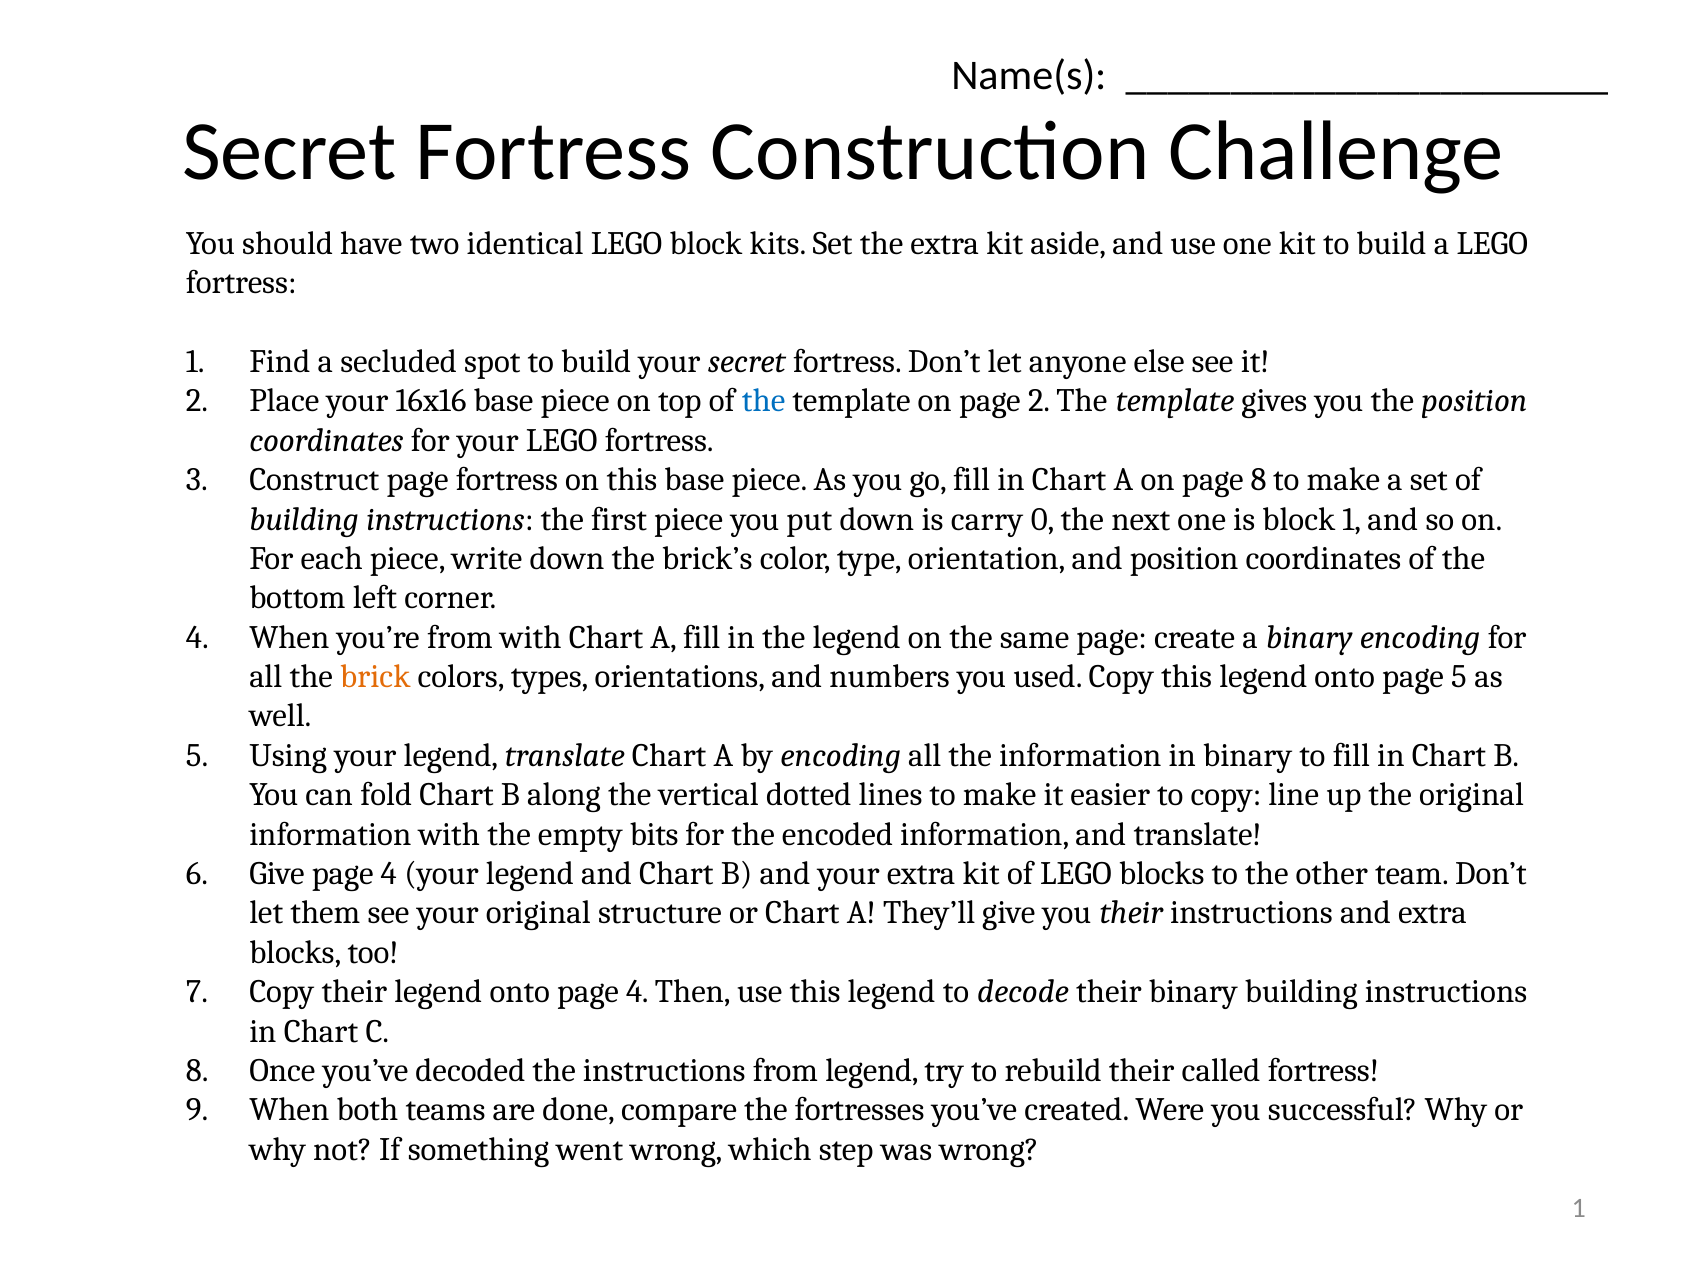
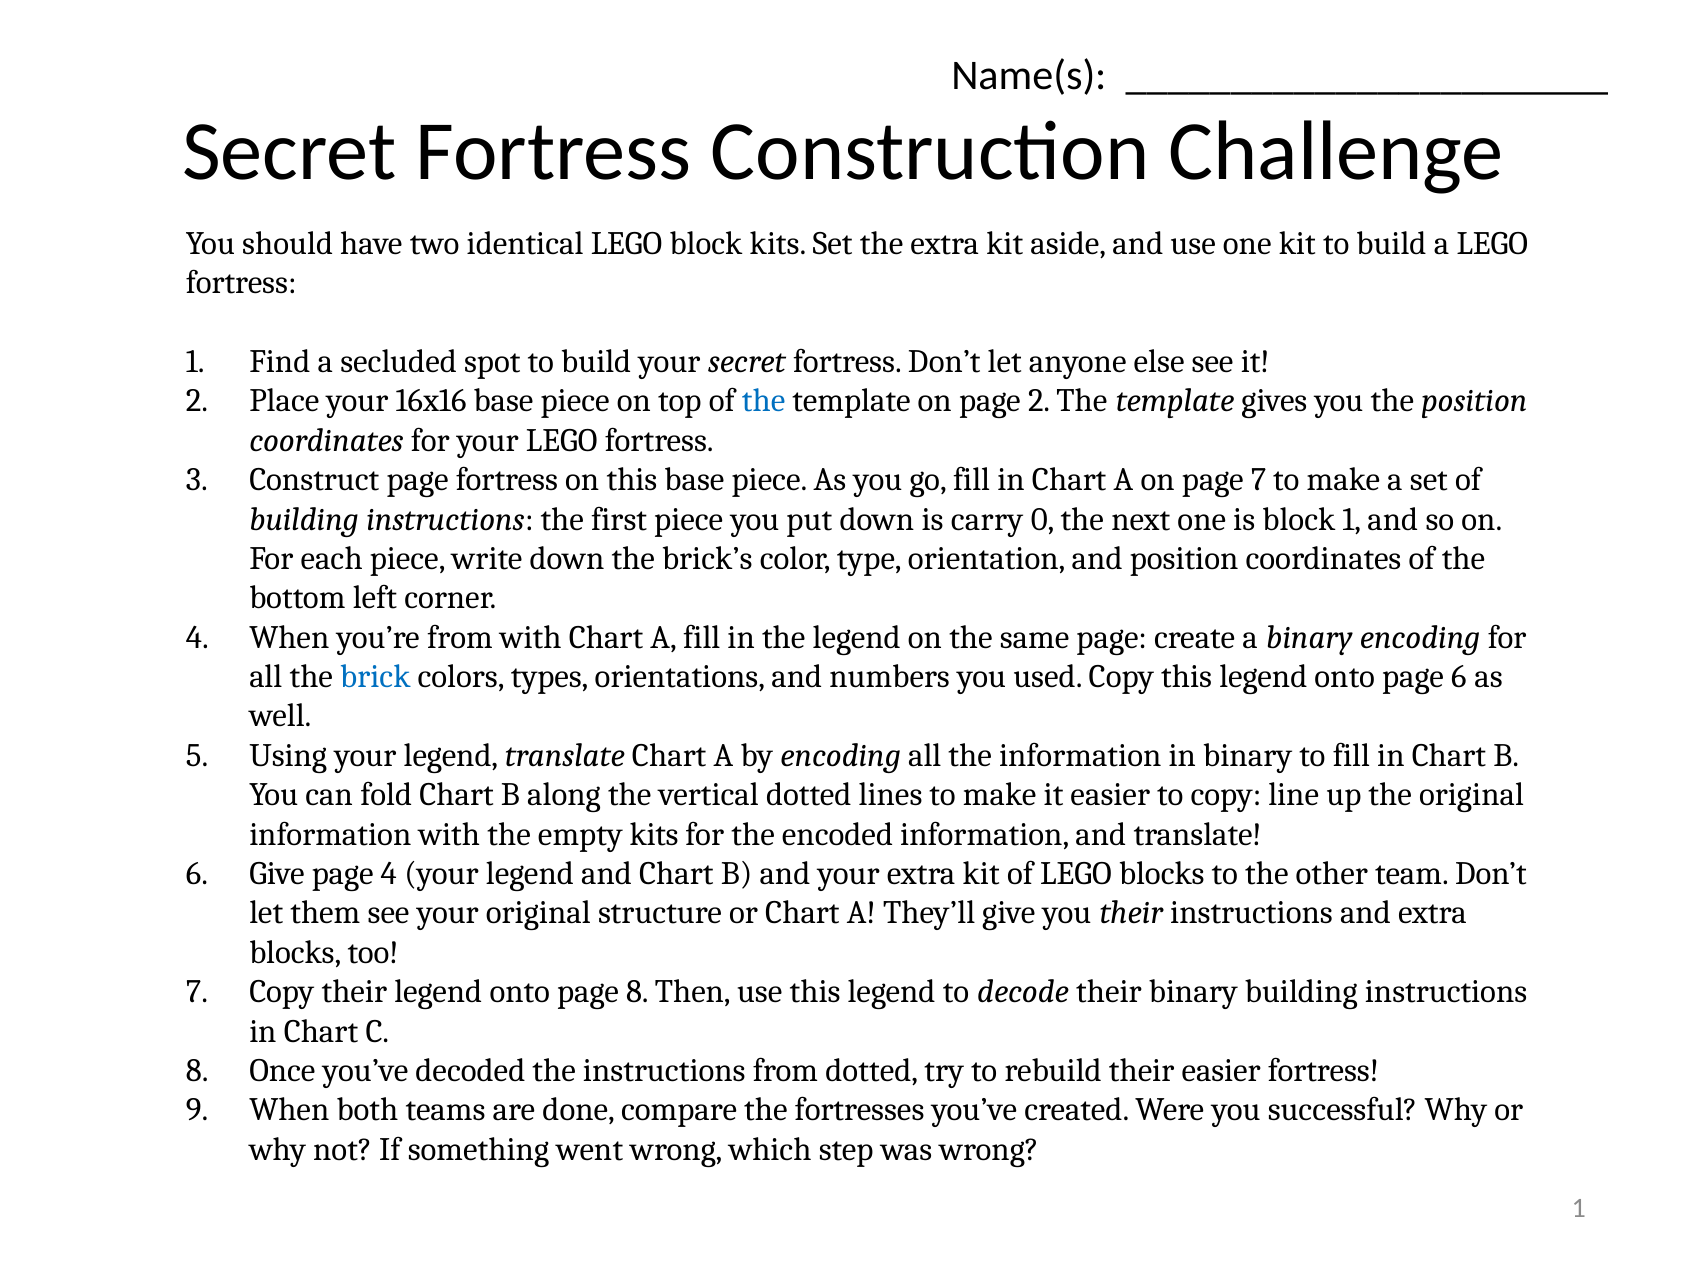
page 8: 8 -> 7
brick colour: orange -> blue
page 5: 5 -> 6
empty bits: bits -> kits
onto page 4: 4 -> 8
from legend: legend -> dotted
their called: called -> easier
